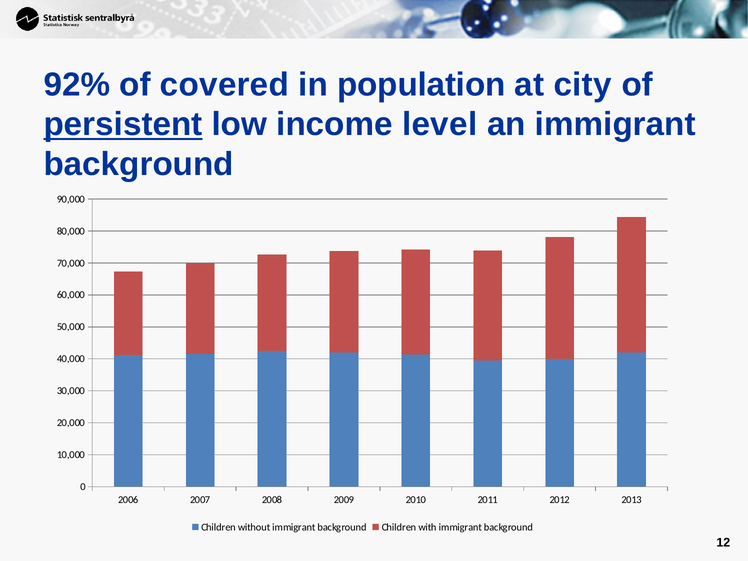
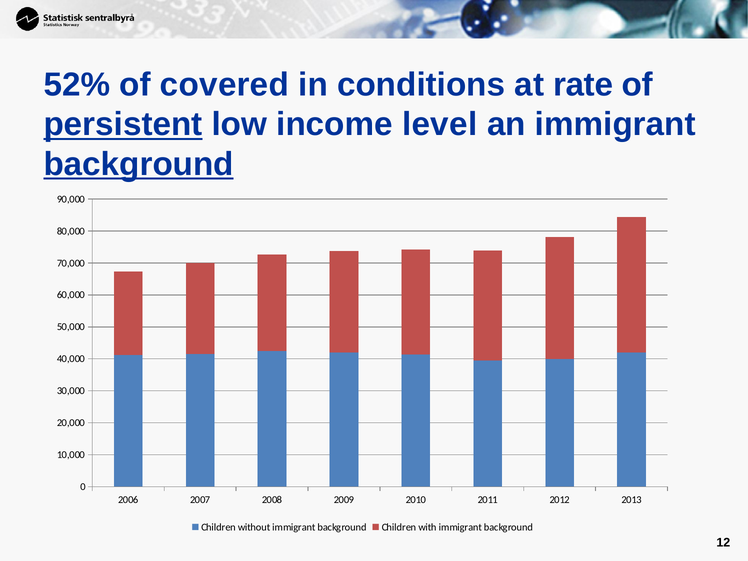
92%: 92% -> 52%
population: population -> conditions
city: city -> rate
background at (139, 164) underline: none -> present
